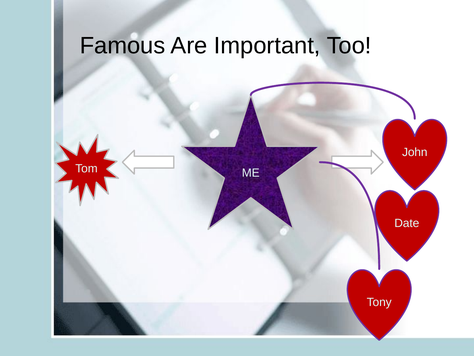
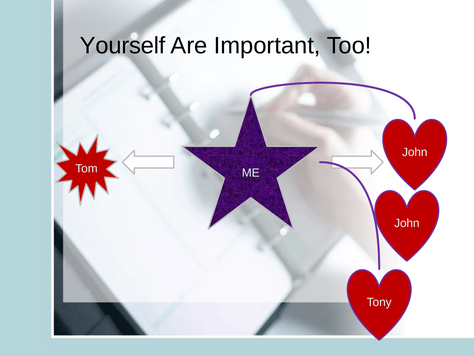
Famous: Famous -> Yourself
Date at (407, 223): Date -> John
